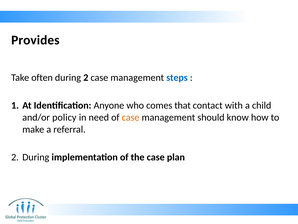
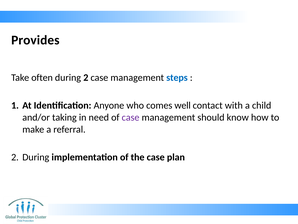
that: that -> well
policy: policy -> taking
case at (131, 117) colour: orange -> purple
